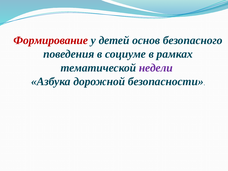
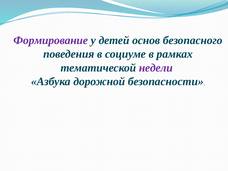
Формирование colour: red -> purple
